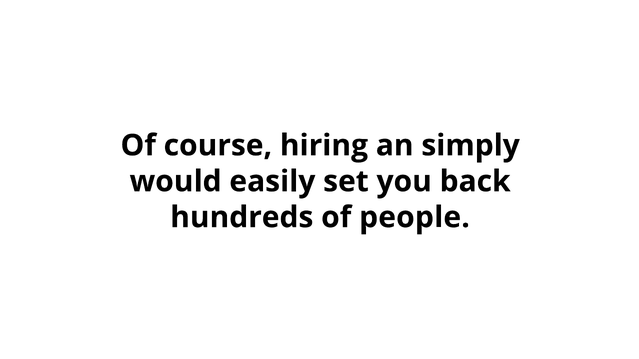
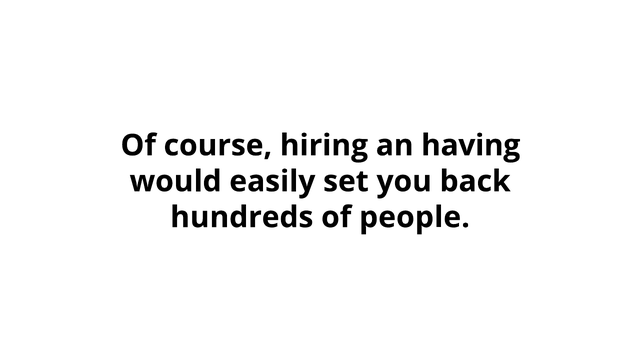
simply: simply -> having
